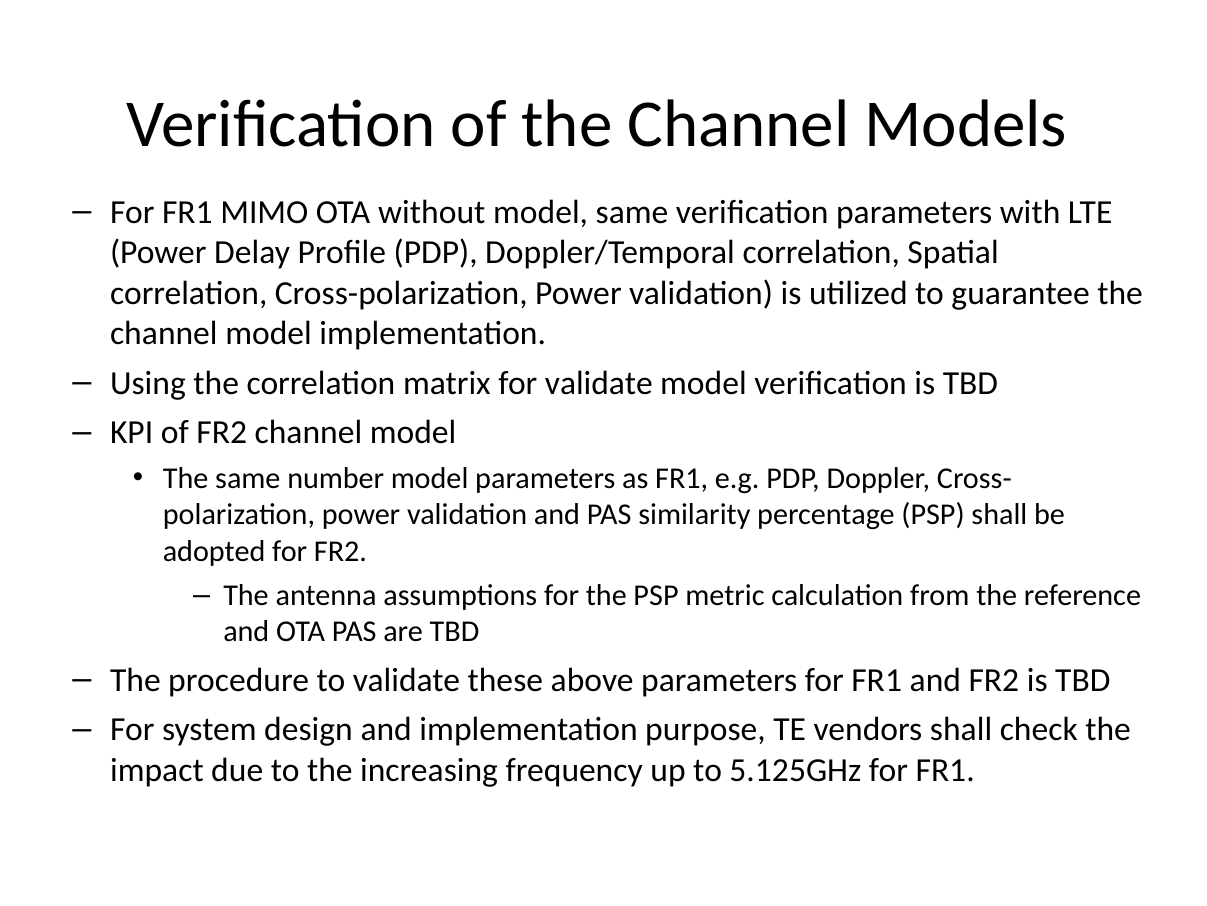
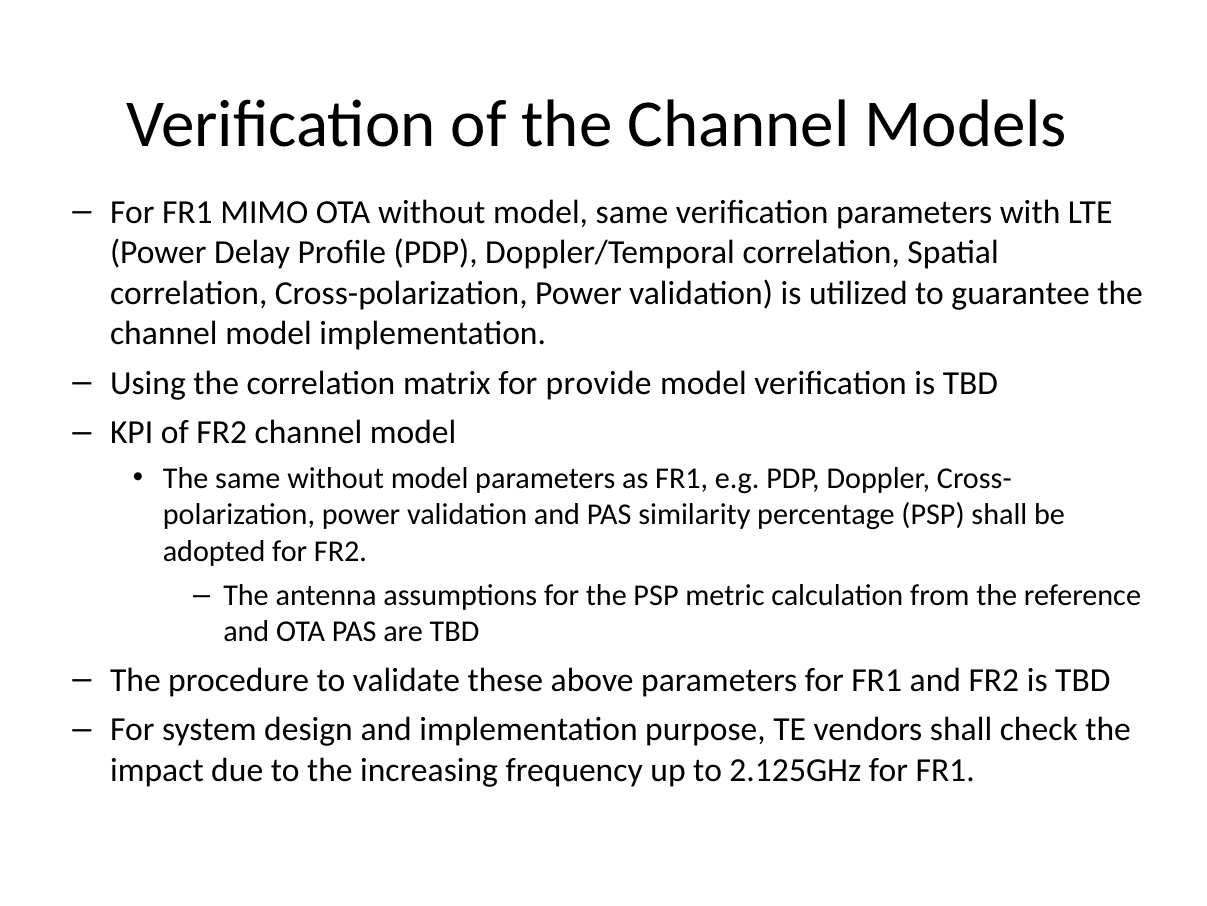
for validate: validate -> provide
same number: number -> without
5.125GHz: 5.125GHz -> 2.125GHz
